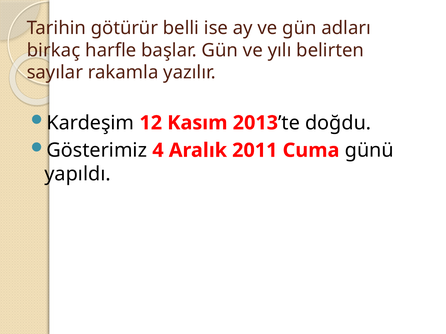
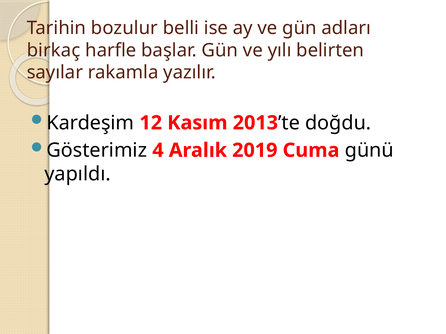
götürür: götürür -> bozulur
2011: 2011 -> 2019
